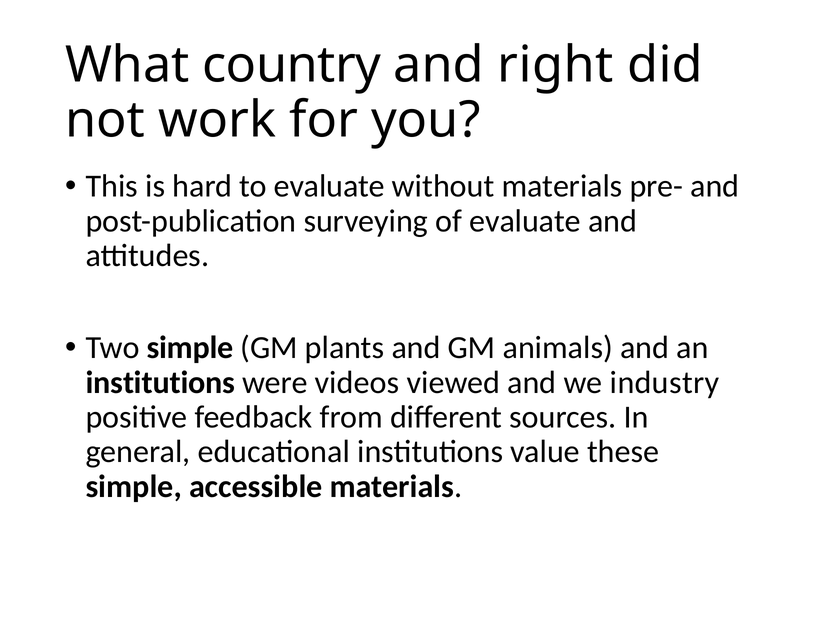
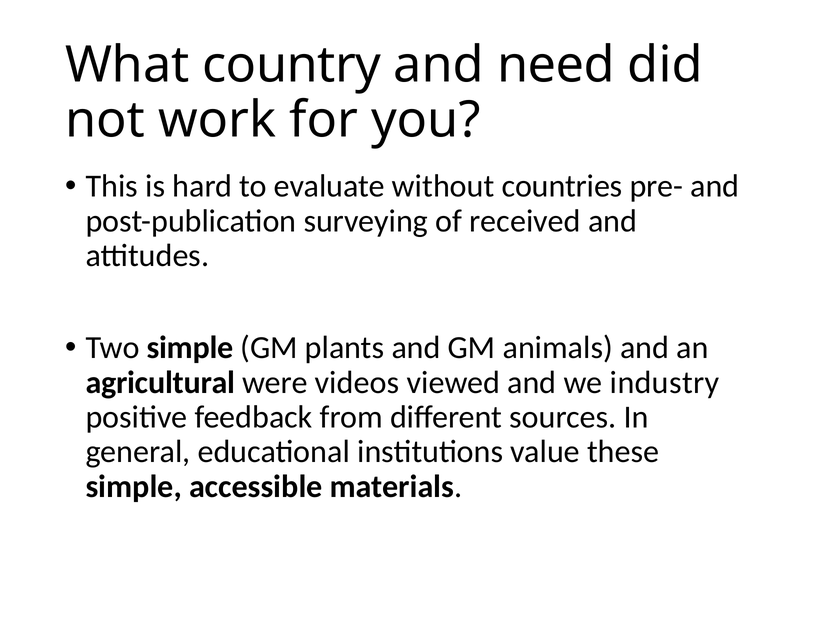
right: right -> need
without materials: materials -> countries
of evaluate: evaluate -> received
institutions at (160, 382): institutions -> agricultural
